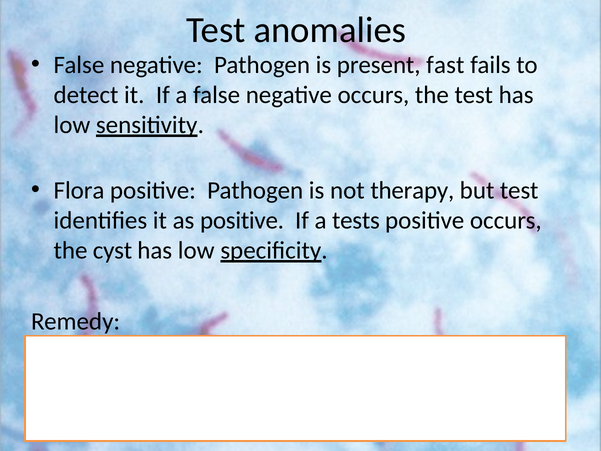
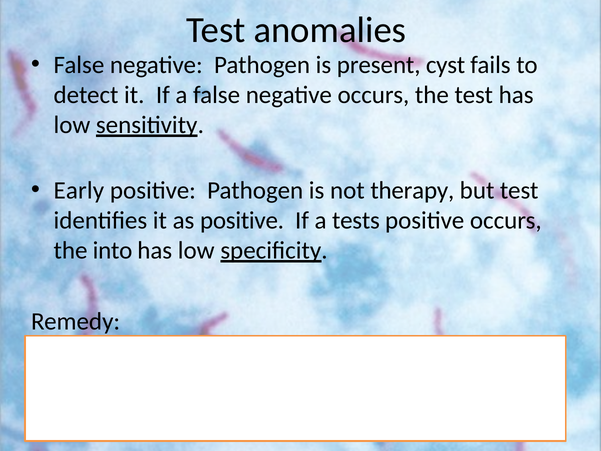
fast: fast -> cyst
Flora: Flora -> Early
cyst: cyst -> into
